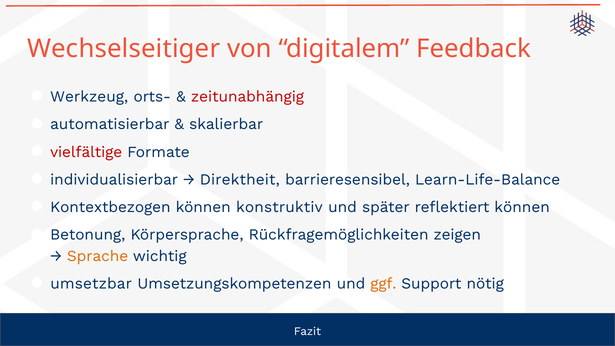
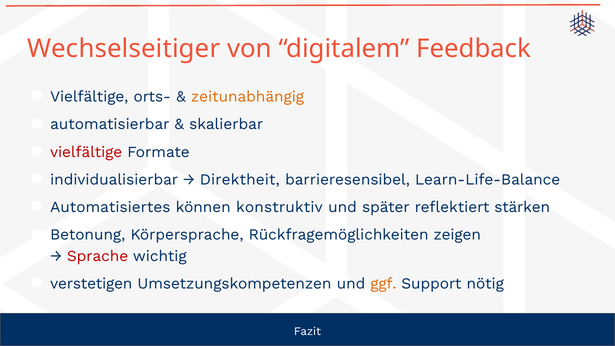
Werkzeug at (89, 97): Werkzeug -> Vielfältige
zeitunabhängig colour: red -> orange
Kontextbezogen: Kontextbezogen -> Automatisiertes
reflektiert können: können -> stärken
Sprache colour: orange -> red
umsetzbar: umsetzbar -> verstetigen
